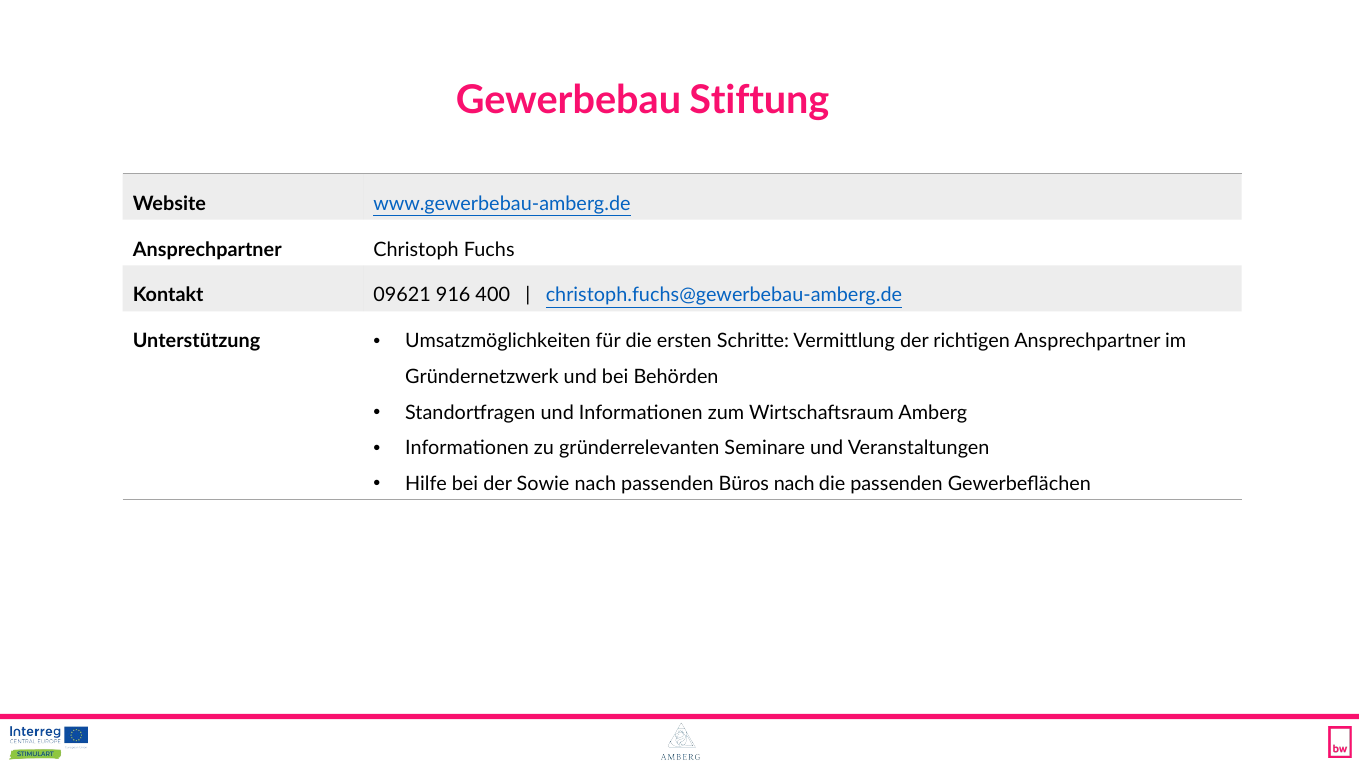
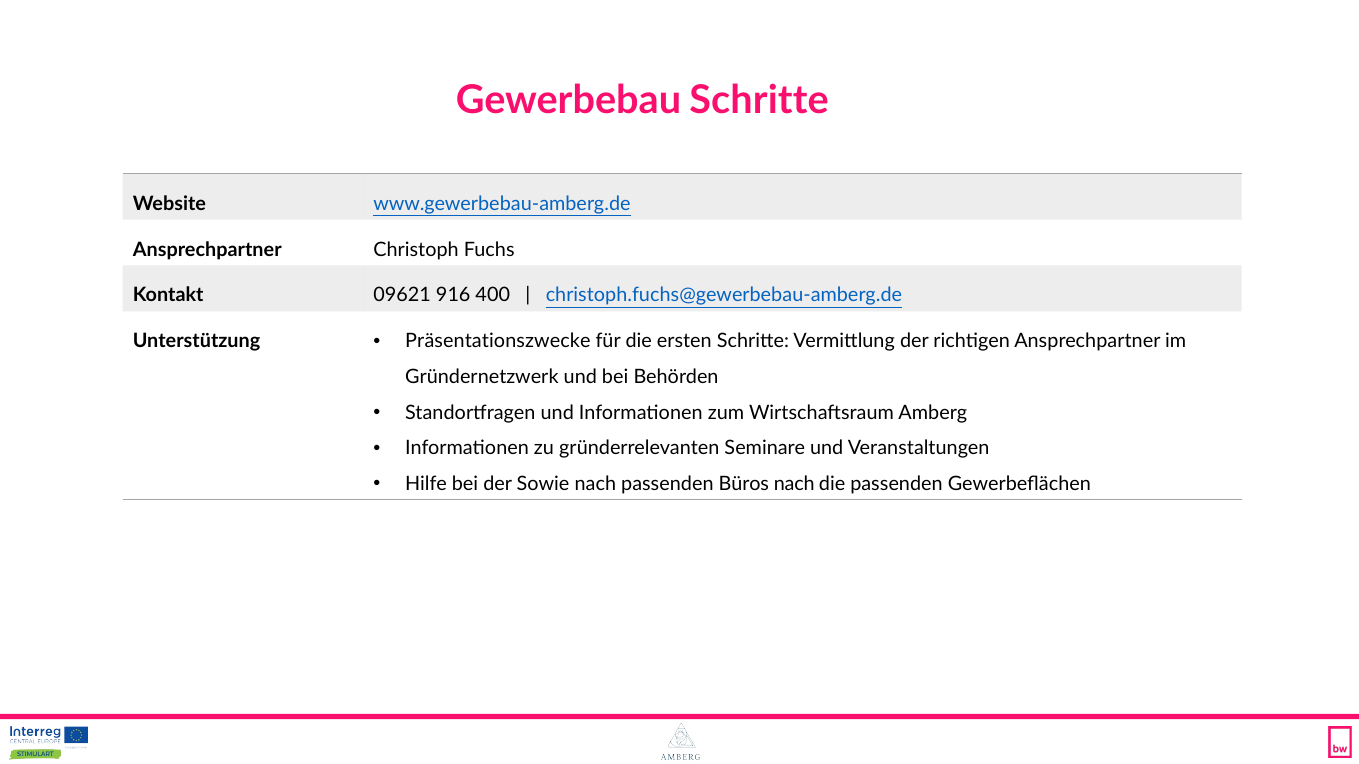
Gewerbebau Stiftung: Stiftung -> Schritte
Umsatzmöglichkeiten: Umsatzmöglichkeiten -> Präsentationszwecke
